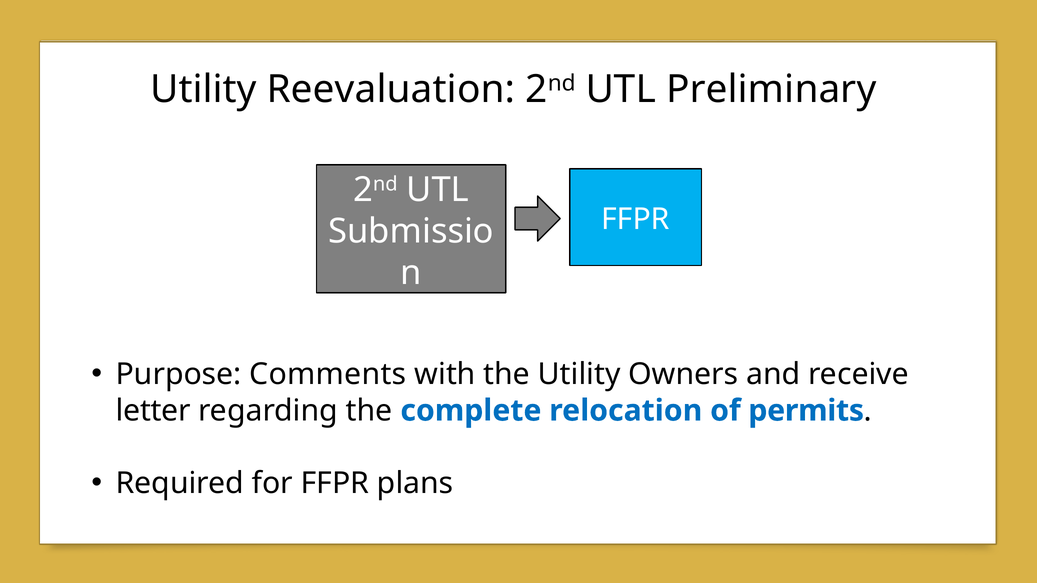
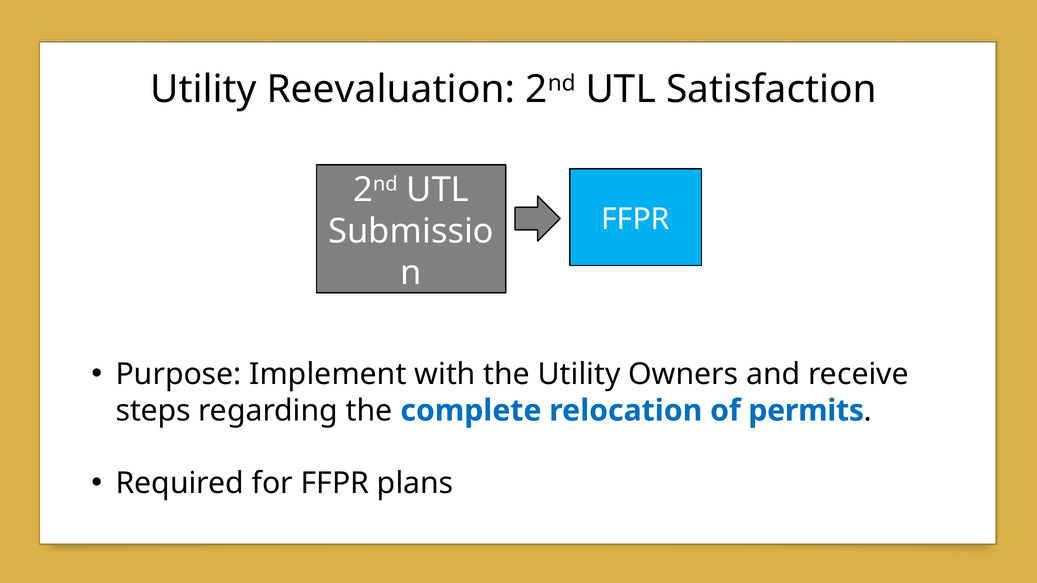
Preliminary: Preliminary -> Satisfaction
Comments: Comments -> Implement
letter: letter -> steps
